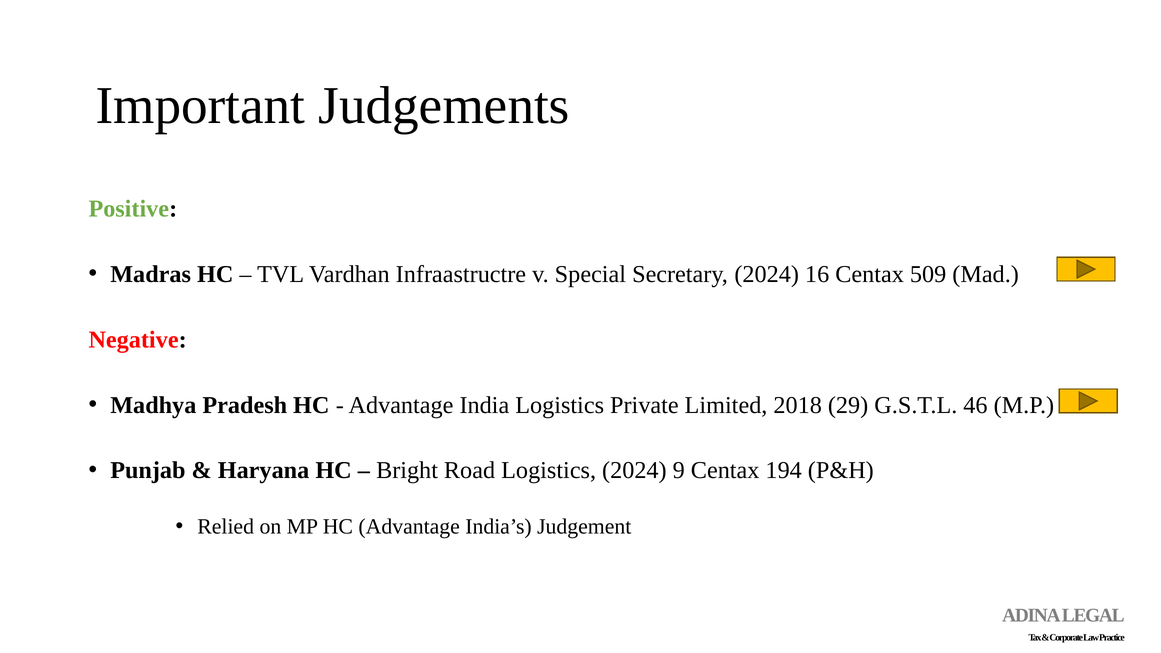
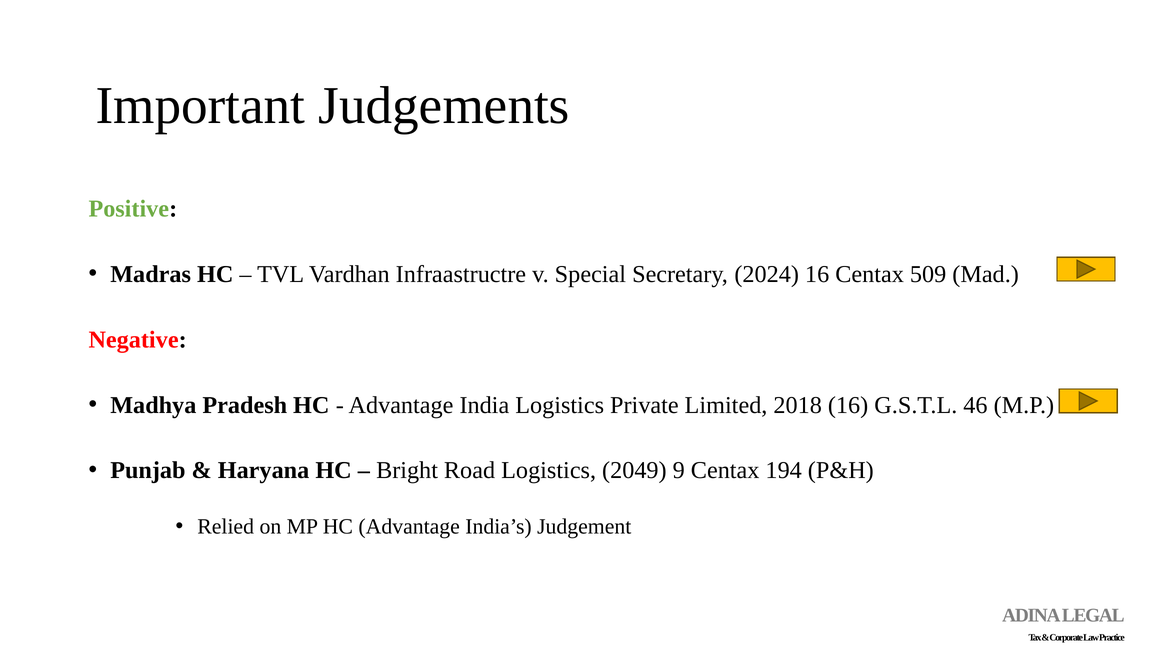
2018 29: 29 -> 16
Logistics 2024: 2024 -> 2049
